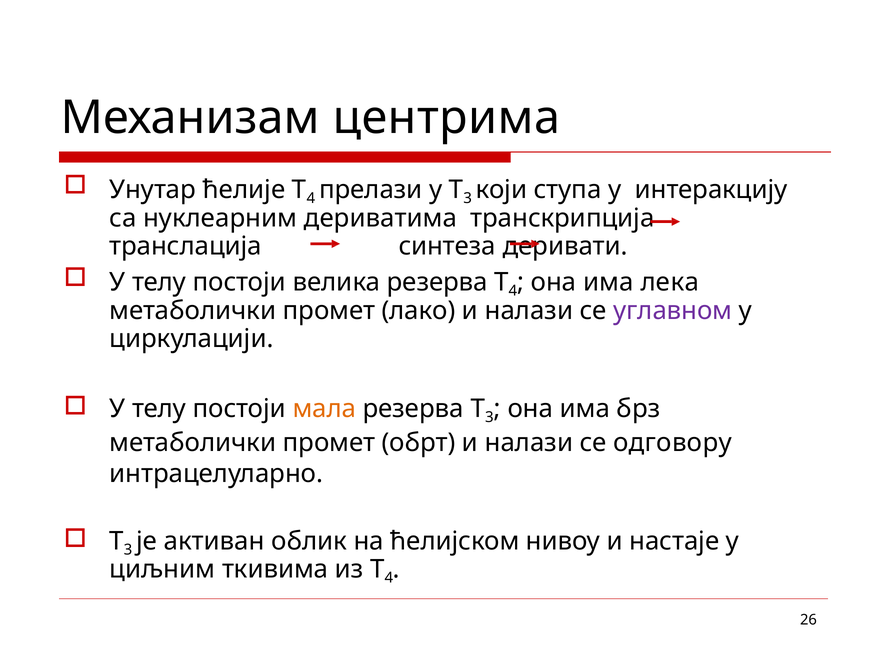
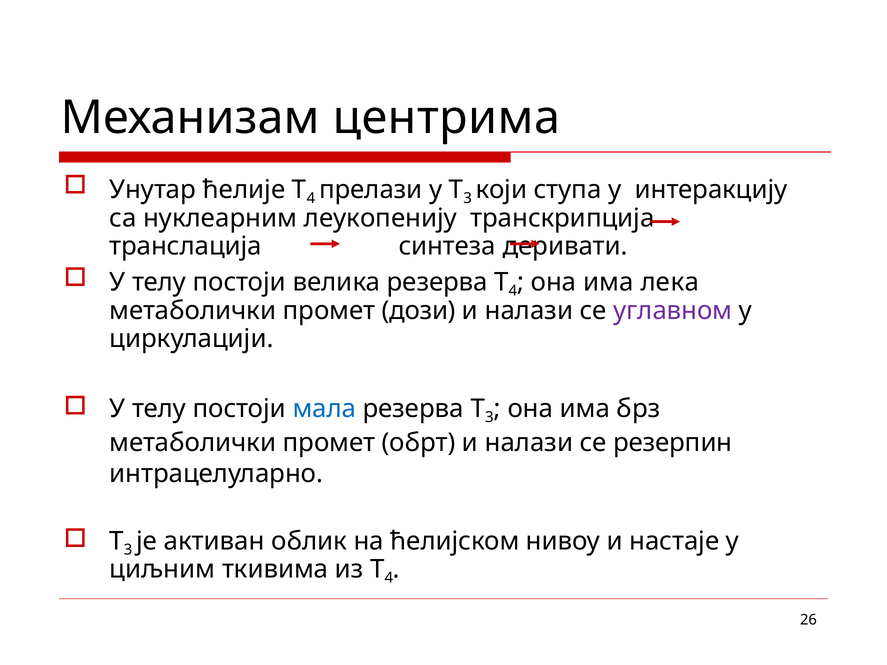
дериватима: дериватима -> леукопенију
лако: лако -> дози
мала colour: orange -> blue
одговору: одговору -> резерпин
